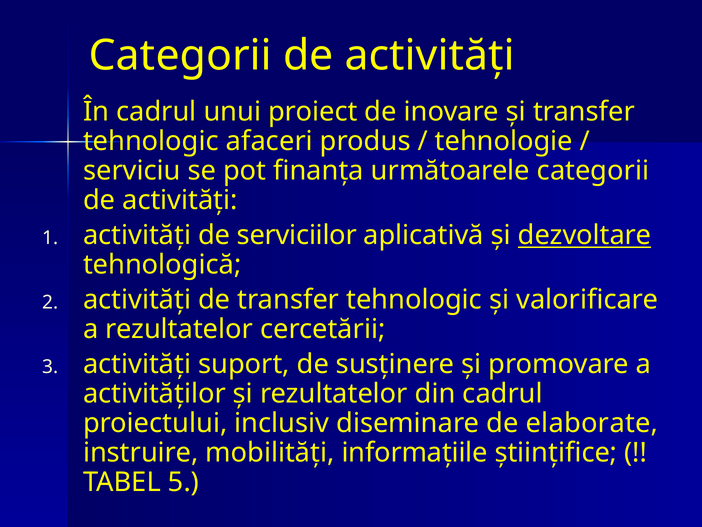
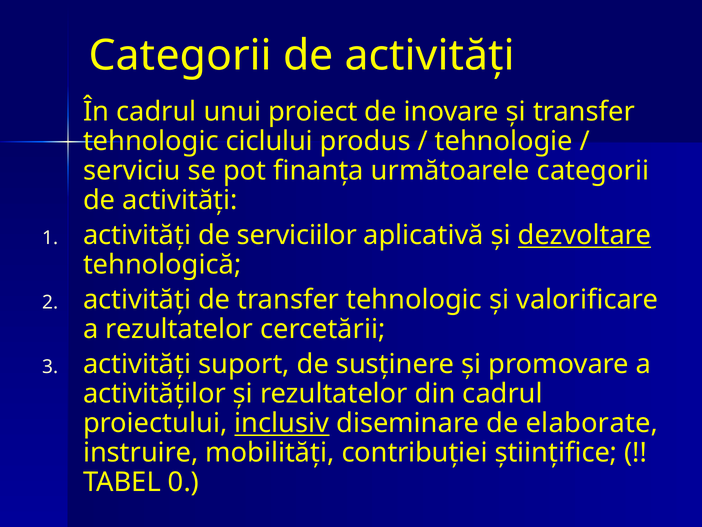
afaceri: afaceri -> ciclului
inclusiv underline: none -> present
informaţiile: informaţiile -> contribuţiei
5: 5 -> 0
